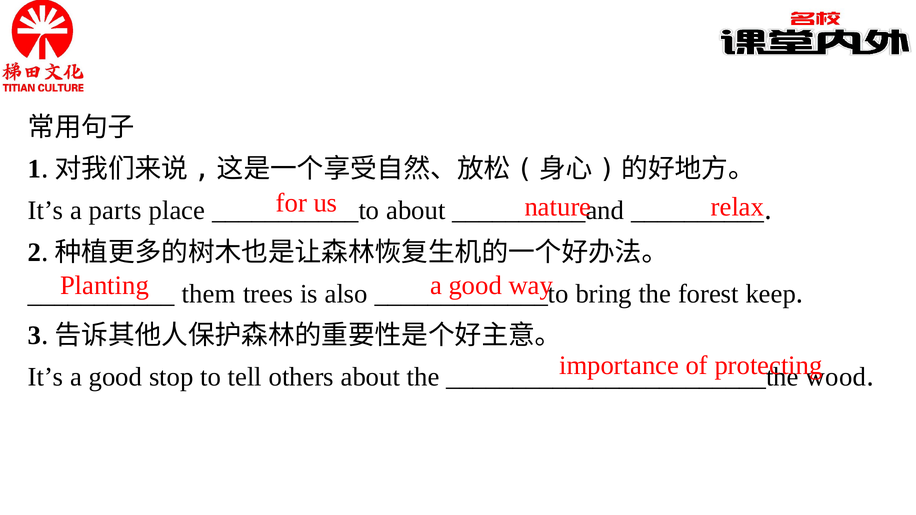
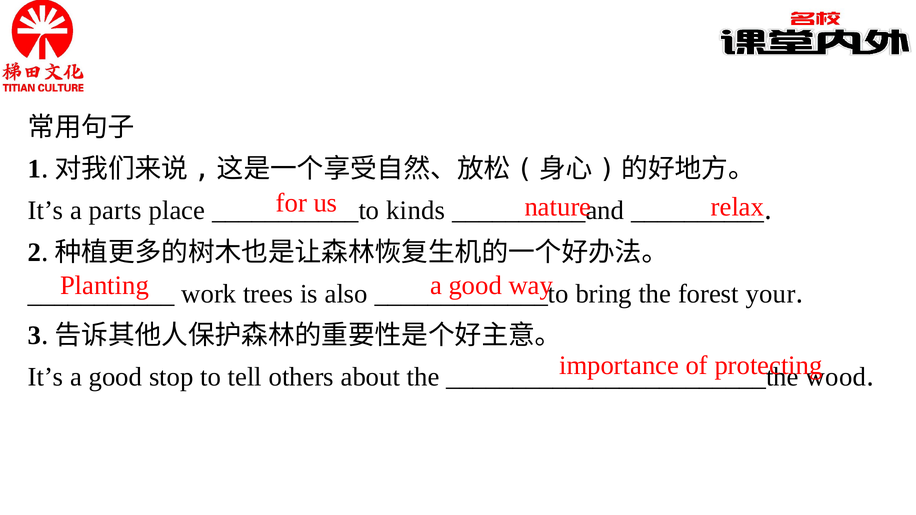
about at (416, 211): about -> kinds
them: them -> work
keep: keep -> your
